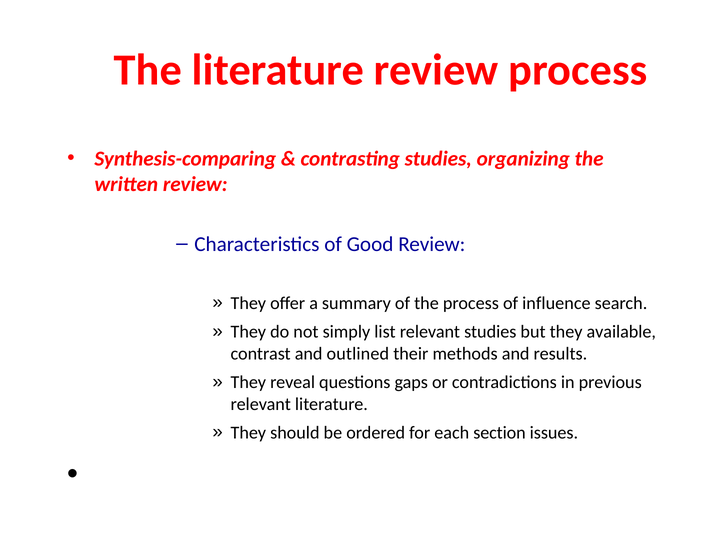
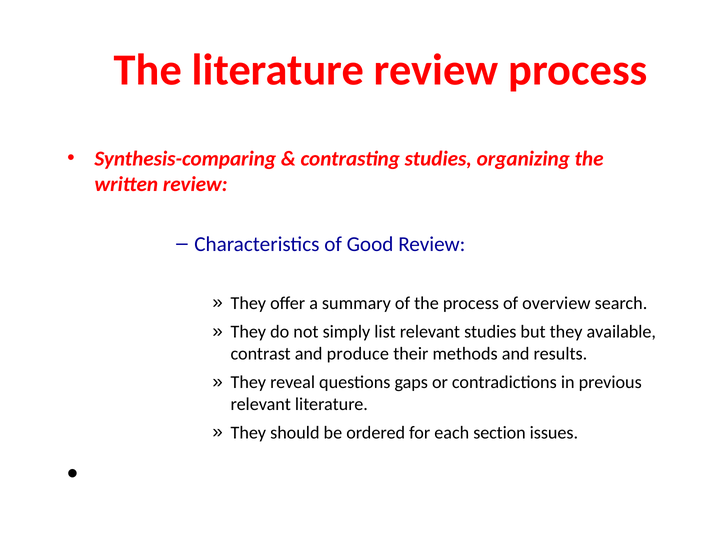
influence: influence -> overview
outlined: outlined -> produce
